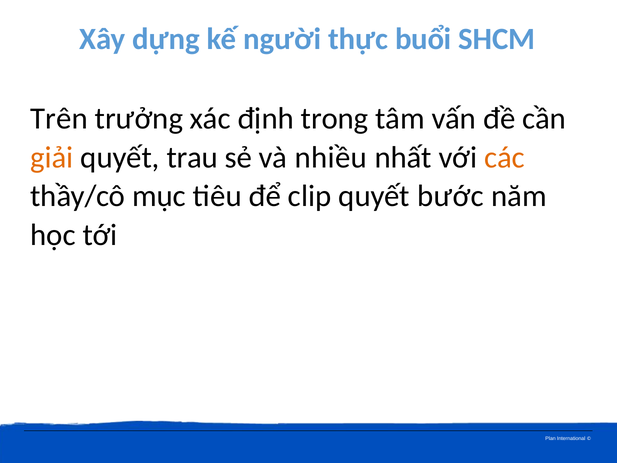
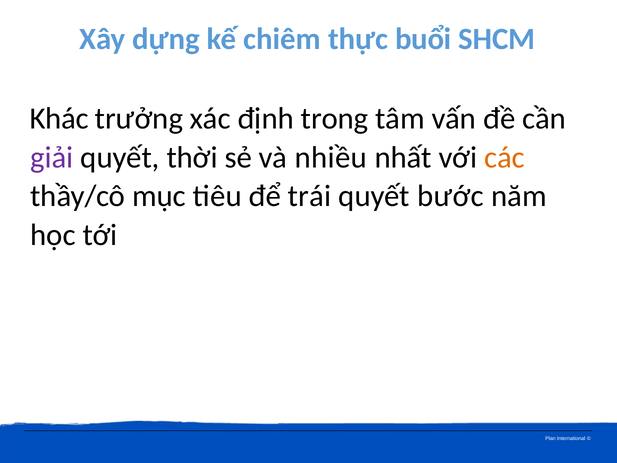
người: người -> chiêm
Trên: Trên -> Khác
giải colour: orange -> purple
trau: trau -> thời
clip: clip -> trái
